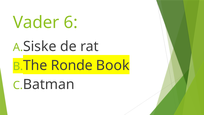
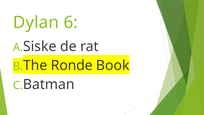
Vader: Vader -> Dylan
